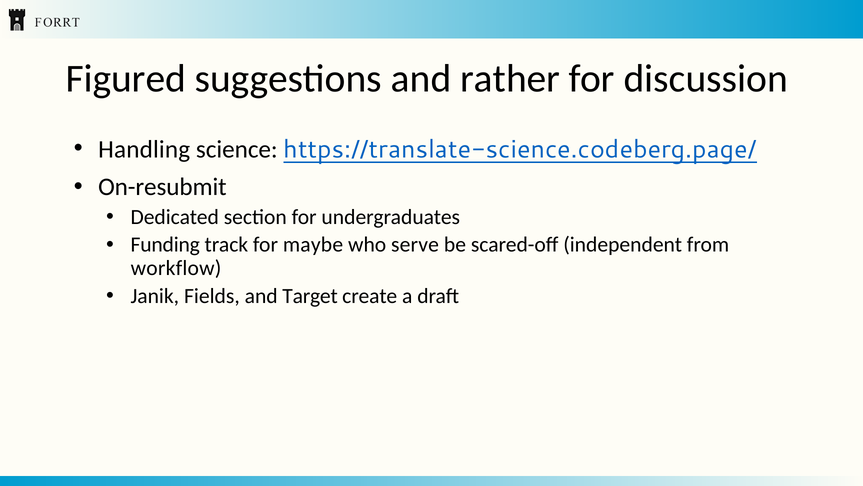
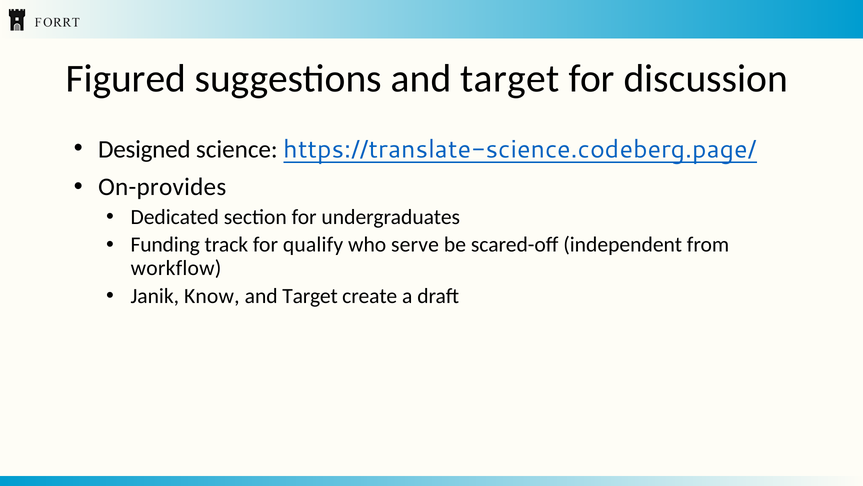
suggestions and rather: rather -> target
Handling: Handling -> Designed
On-resubmit: On-resubmit -> On-provides
maybe: maybe -> qualify
Fields: Fields -> Know
